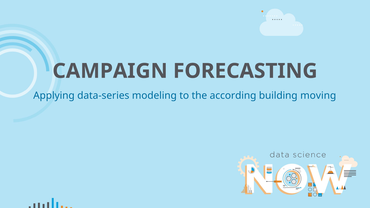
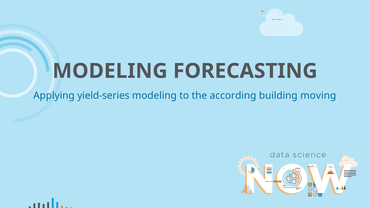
CAMPAIGN at (110, 71): CAMPAIGN -> MODELING
data-series: data-series -> yield-series
